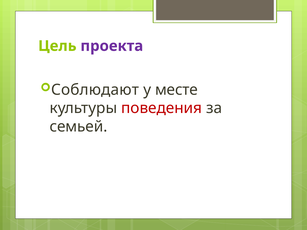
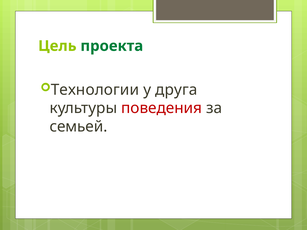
проекта colour: purple -> green
Соблюдают: Соблюдают -> Технологии
месте: месте -> друга
